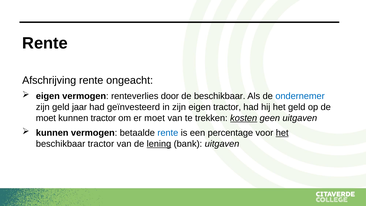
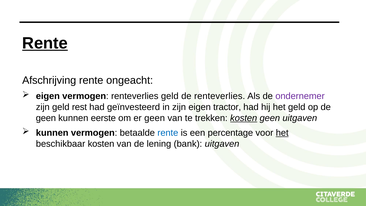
Rente at (45, 43) underline: none -> present
renteverlies door: door -> geld
de beschikbaar: beschikbaar -> renteverlies
ondernemer colour: blue -> purple
jaar: jaar -> rest
moet at (46, 118): moet -> geen
kunnen tractor: tractor -> eerste
er moet: moet -> geen
beschikbaar tractor: tractor -> kosten
lening underline: present -> none
